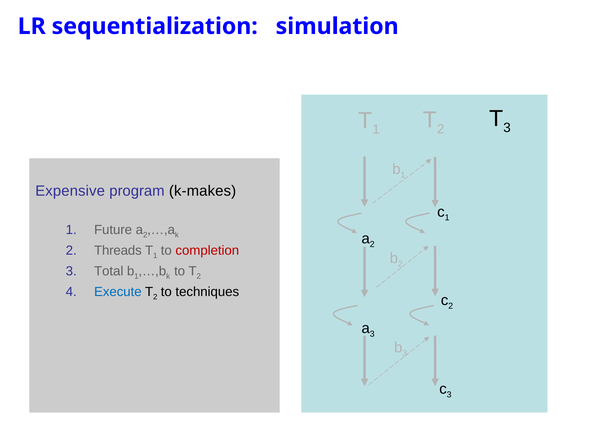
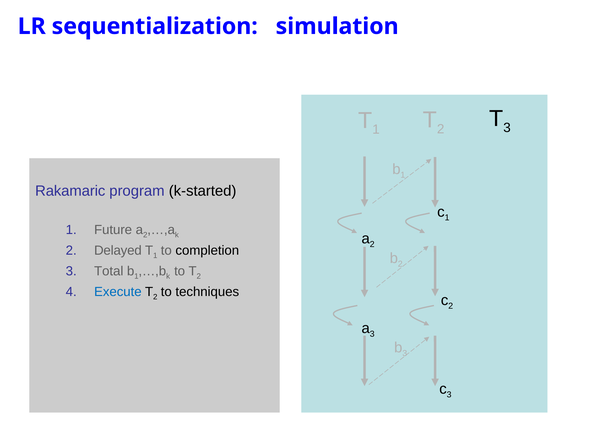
Expensive: Expensive -> Rakamaric
k-makes: k-makes -> k-started
Threads: Threads -> Delayed
completion colour: red -> black
